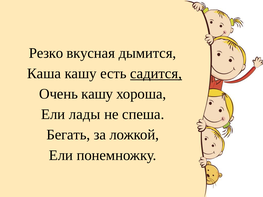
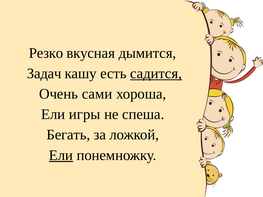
Каша: Каша -> Задач
Очень кашу: кашу -> сами
лады: лады -> игры
Ели at (61, 155) underline: none -> present
